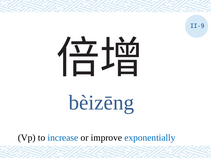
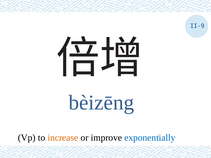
increase colour: blue -> orange
